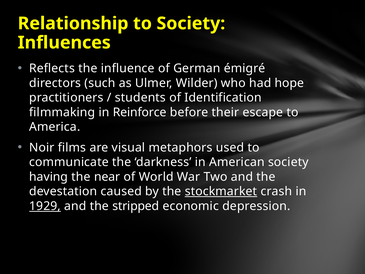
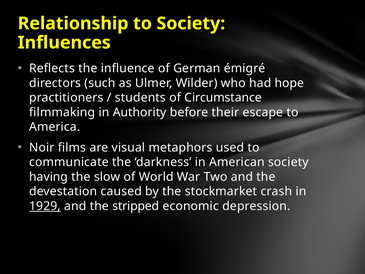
Identification: Identification -> Circumstance
Reinforce: Reinforce -> Authority
near: near -> slow
stockmarket underline: present -> none
